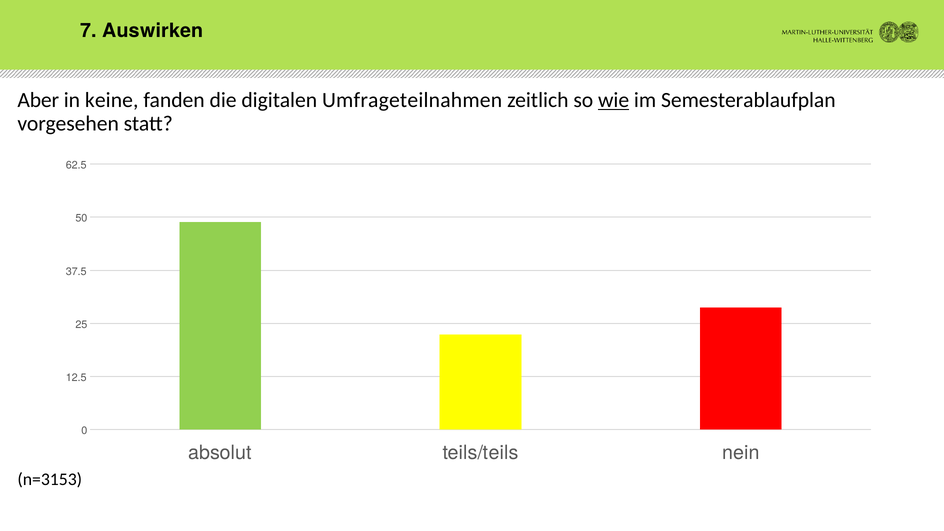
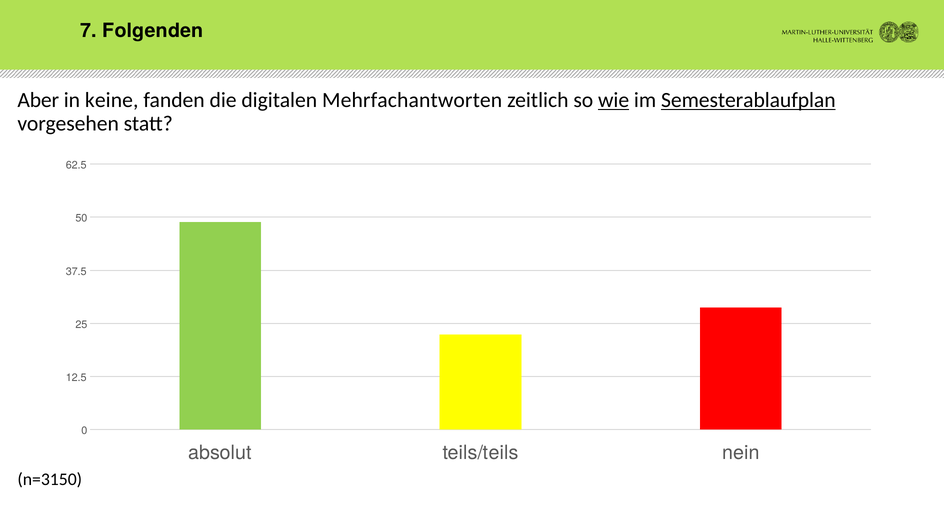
Auswirken: Auswirken -> Folgenden
Umfrageteilnahmen: Umfrageteilnahmen -> Mehrfachantworten
Semesterablaufplan underline: none -> present
n=3153: n=3153 -> n=3150
